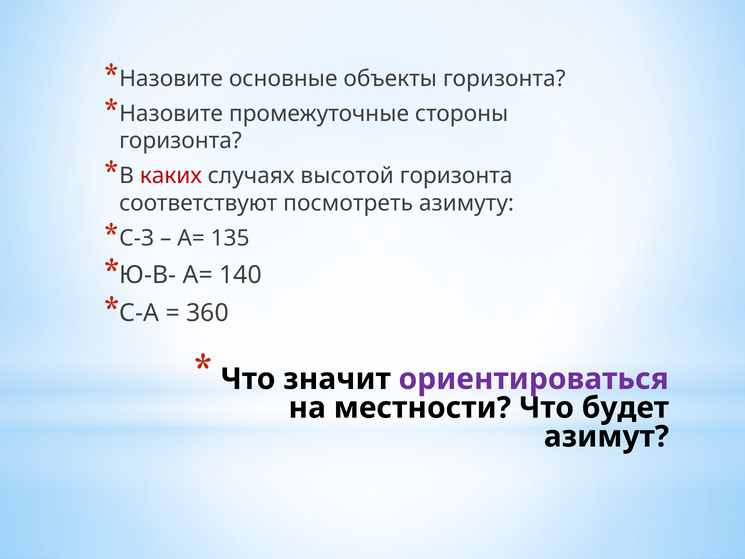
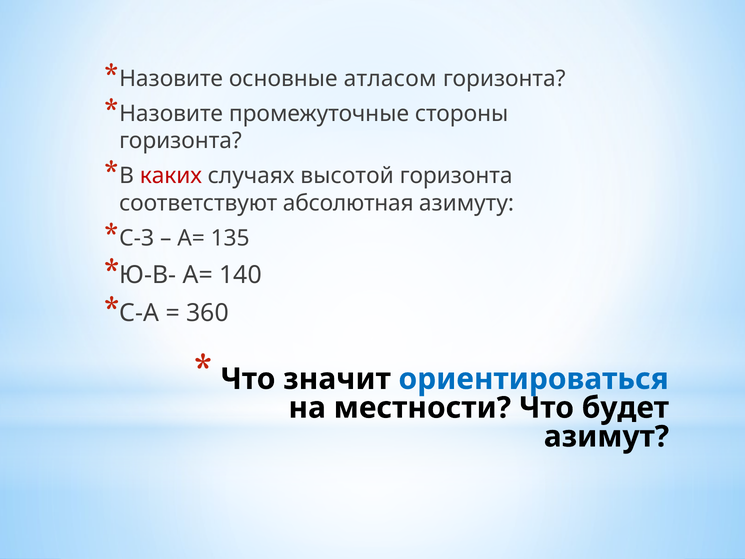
объекты: объекты -> атласом
посмотреть: посмотреть -> абсолютная
ориентироваться colour: purple -> blue
